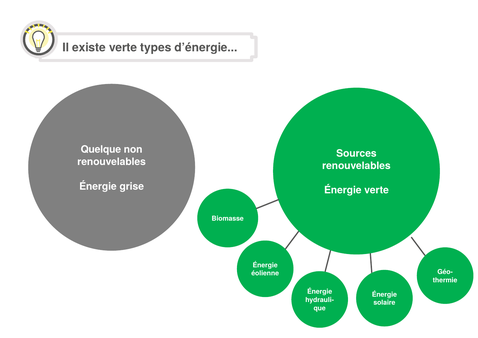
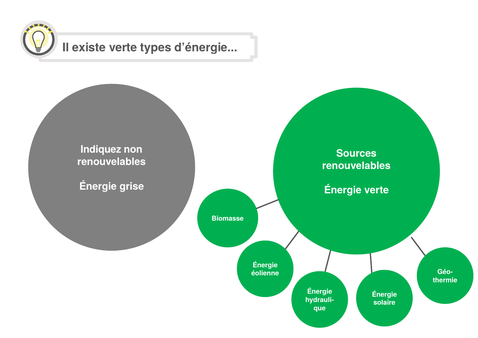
Quelque: Quelque -> Indiquez
